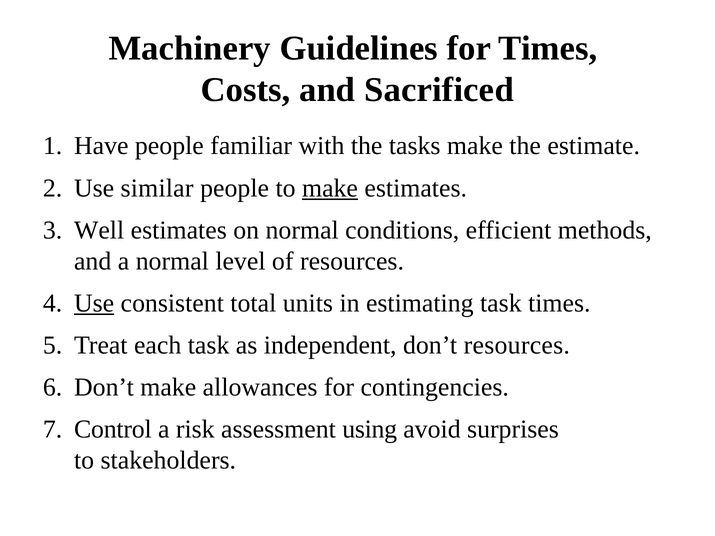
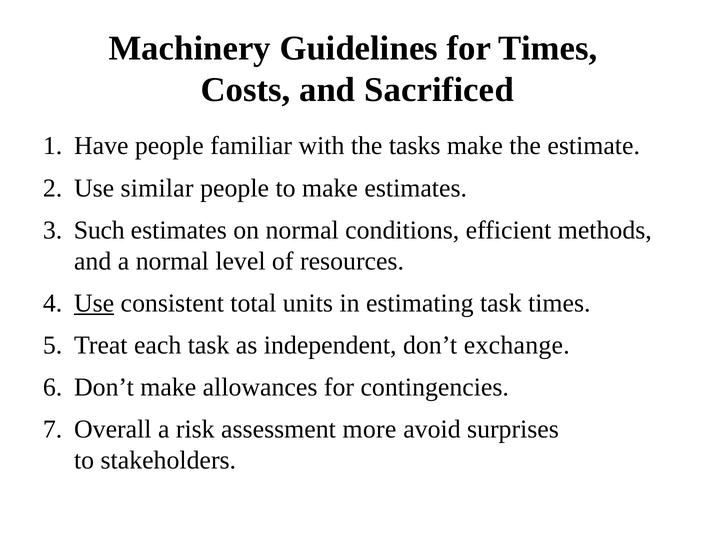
make at (330, 188) underline: present -> none
Well: Well -> Such
don’t resources: resources -> exchange
Control: Control -> Overall
using: using -> more
